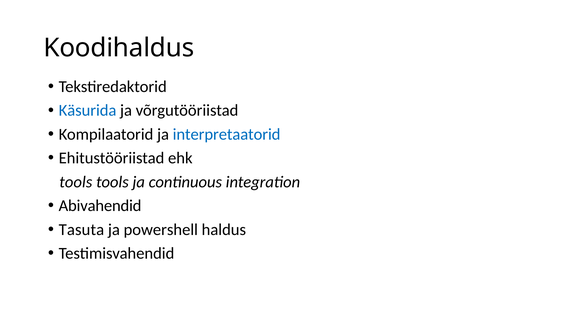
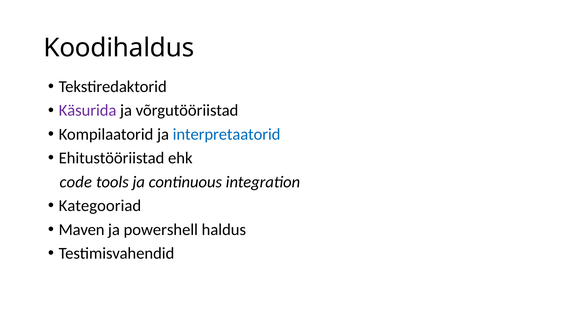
Käsurida colour: blue -> purple
tools at (76, 182): tools -> code
Abivahendid: Abivahendid -> Kategooriad
Tasuta: Tasuta -> Maven
